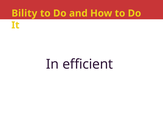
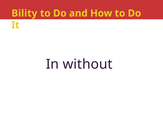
efficient: efficient -> without
